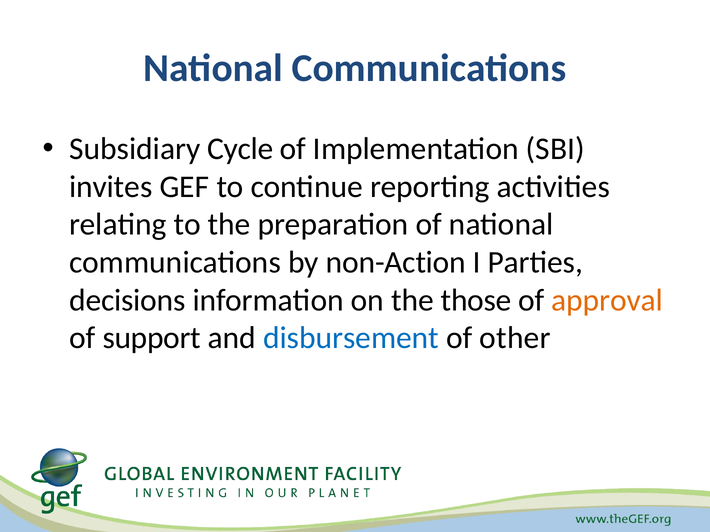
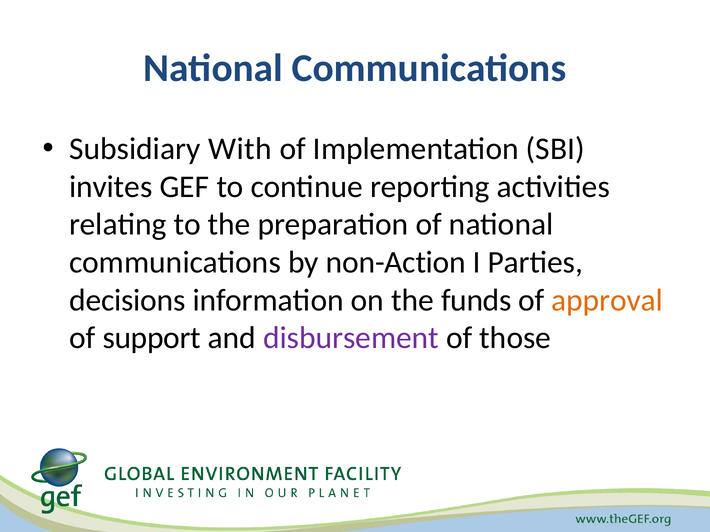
Cycle: Cycle -> With
those: those -> funds
disbursement colour: blue -> purple
other: other -> those
